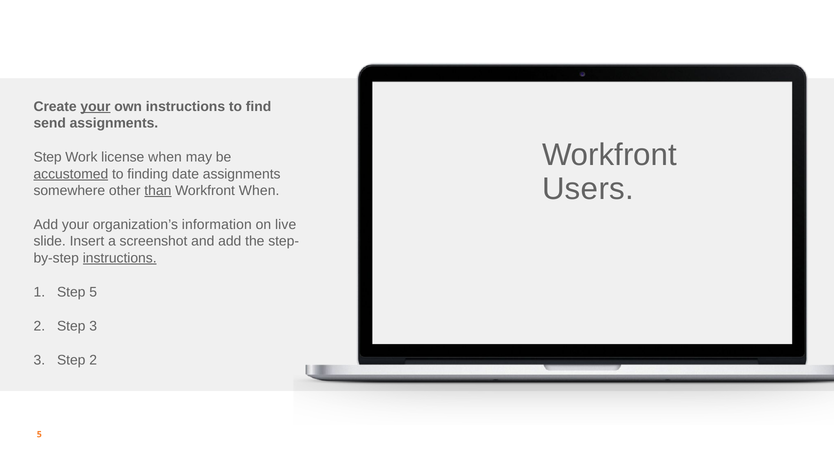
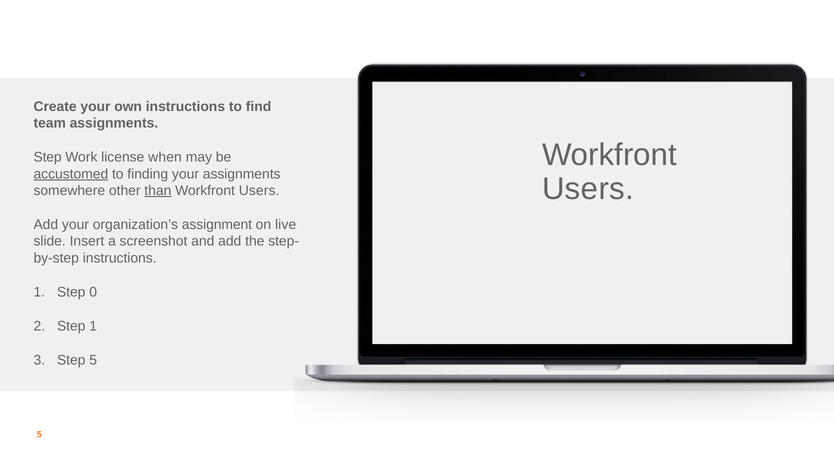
your at (95, 107) underline: present -> none
send: send -> team
finding date: date -> your
When at (259, 191): When -> Users
information: information -> assignment
instructions at (120, 258) underline: present -> none
Step 5: 5 -> 0
Step 3: 3 -> 1
Step 2: 2 -> 5
